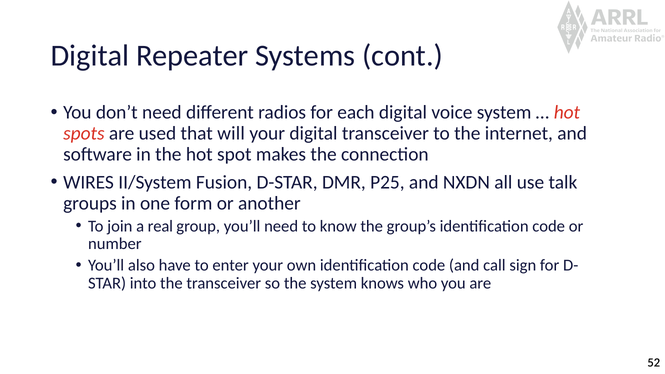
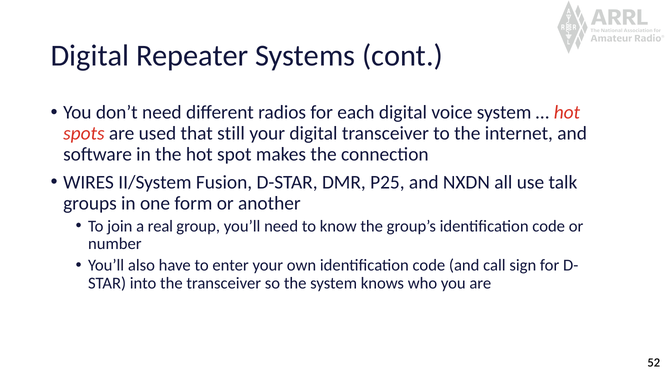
will: will -> still
